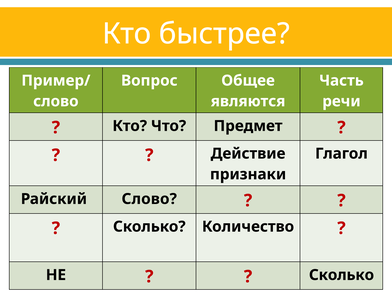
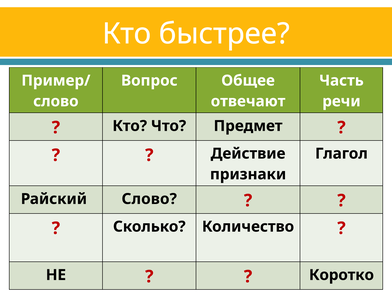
являются: являются -> отвечают
Сколько at (342, 275): Сколько -> Коротко
